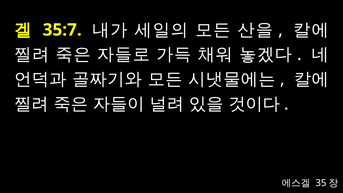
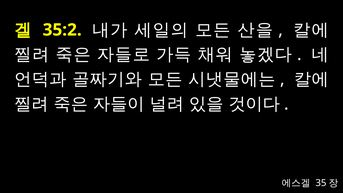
35:7: 35:7 -> 35:2
